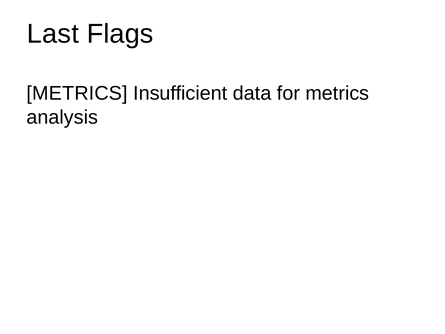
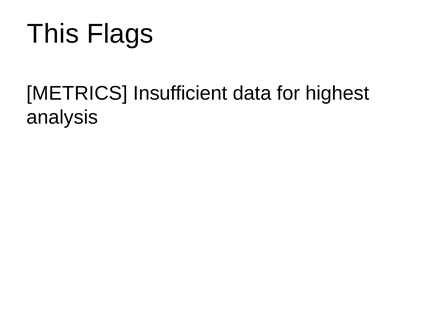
Last: Last -> This
for metrics: metrics -> highest
